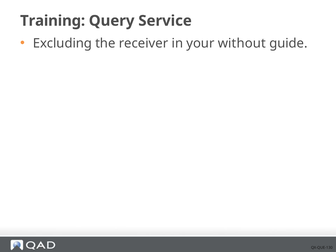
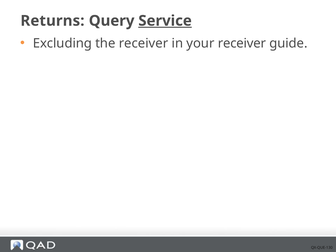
Training: Training -> Returns
Service underline: none -> present
your without: without -> receiver
